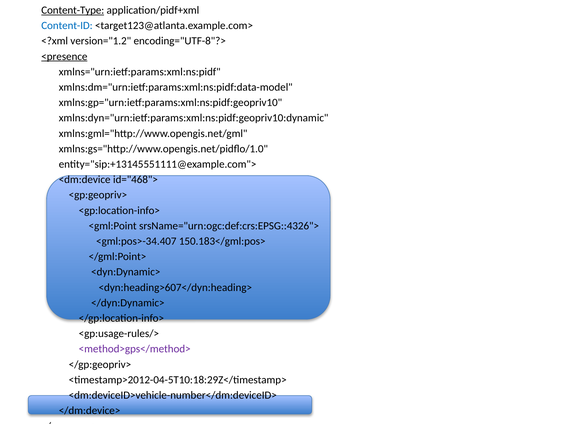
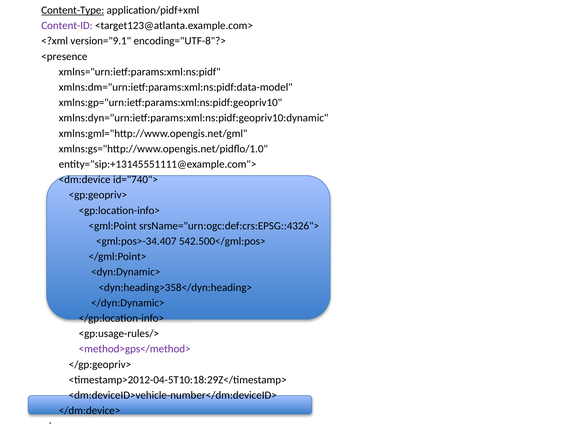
Content-ID colour: blue -> purple
version="1.2: version="1.2 -> version="9.1
<presence underline: present -> none
id="468">: id="468"> -> id="740">
150.183</gml:pos>: 150.183</gml:pos> -> 542.500</gml:pos>
<dyn:heading>607</dyn:heading>: <dyn:heading>607</dyn:heading> -> <dyn:heading>358</dyn:heading>
